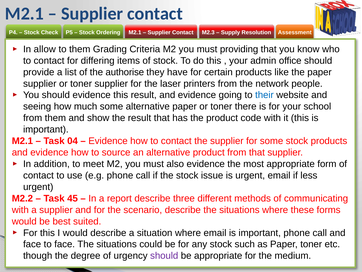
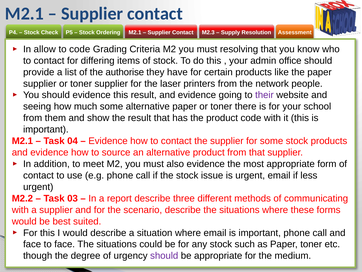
to them: them -> code
providing: providing -> resolving
their colour: blue -> purple
45: 45 -> 03
